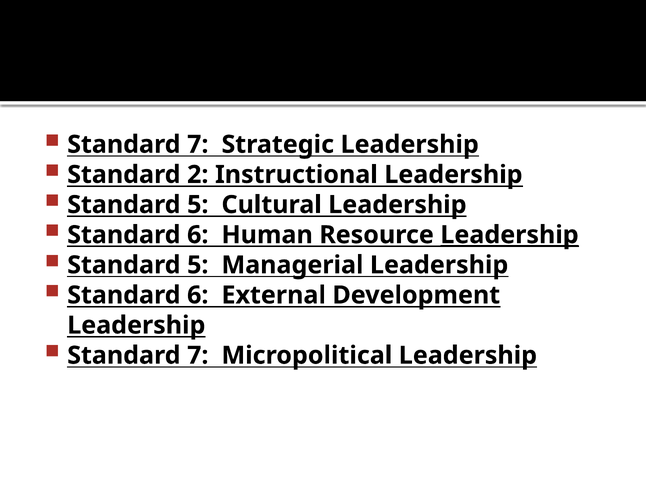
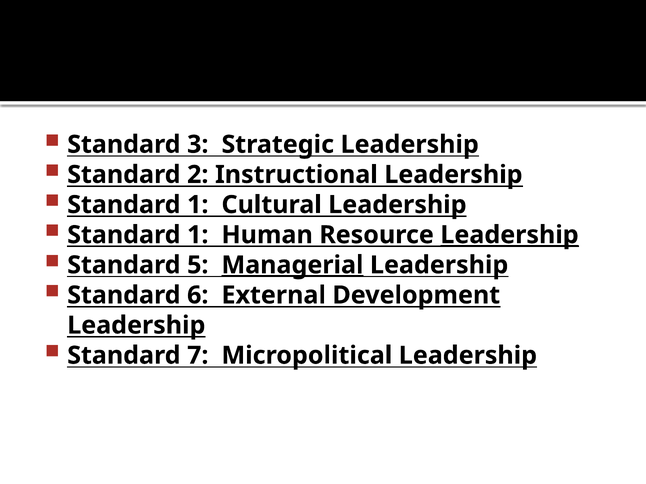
7 at (198, 145): 7 -> 3
5 at (198, 205): 5 -> 1
6 at (198, 235): 6 -> 1
Managerial underline: none -> present
